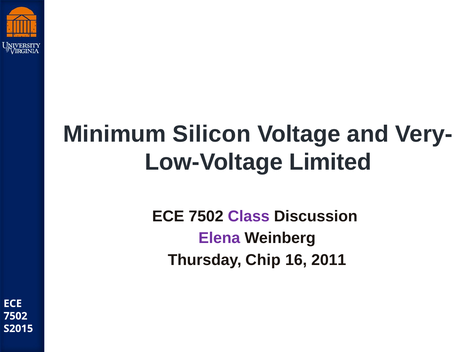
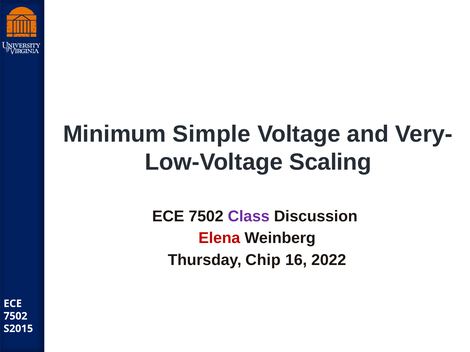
Silicon: Silicon -> Simple
Limited: Limited -> Scaling
Elena colour: purple -> red
2011: 2011 -> 2022
